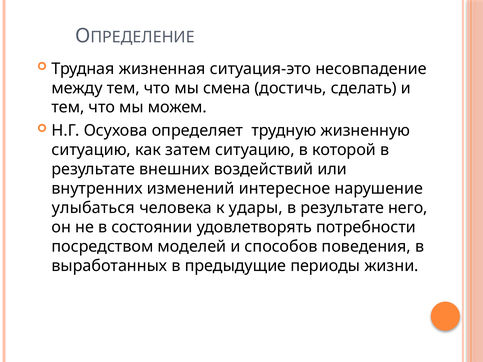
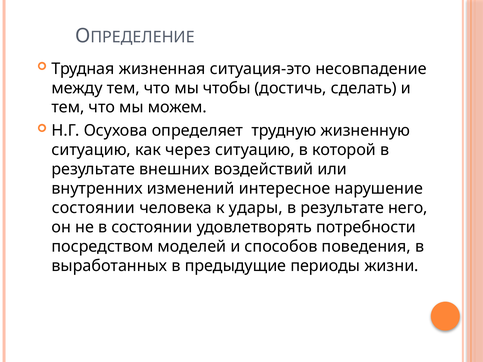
смена: смена -> чтобы
затем: затем -> через
улыбаться at (93, 208): улыбаться -> состоянии
